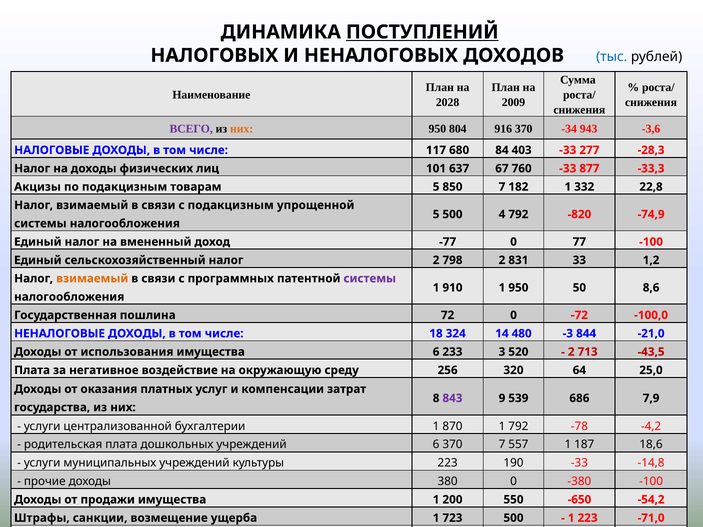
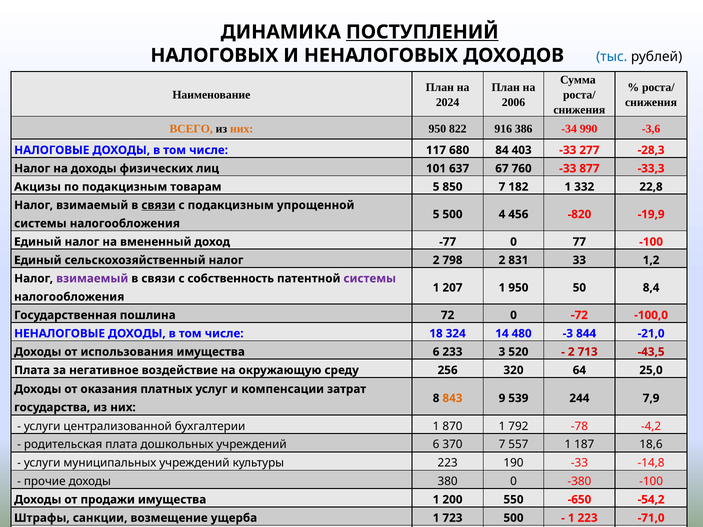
2028: 2028 -> 2024
2009: 2009 -> 2006
ВСЕГО colour: purple -> orange
804: 804 -> 822
916 370: 370 -> 386
943: 943 -> 990
связи at (158, 205) underline: none -> present
4 792: 792 -> 456
-74,9: -74,9 -> -19,9
взимаемый at (92, 279) colour: orange -> purple
программных: программных -> собственность
910: 910 -> 207
8,6: 8,6 -> 8,4
843 colour: purple -> orange
686: 686 -> 244
